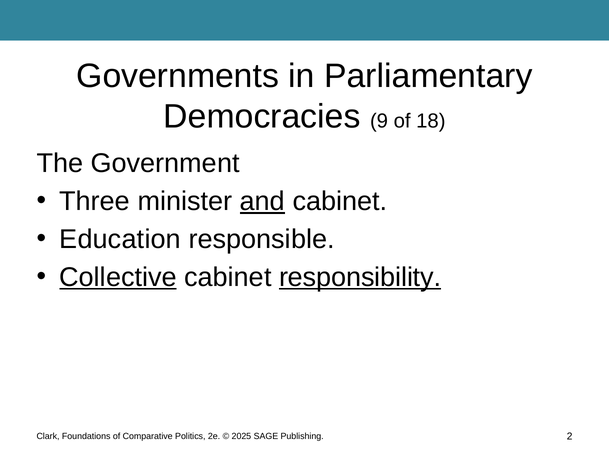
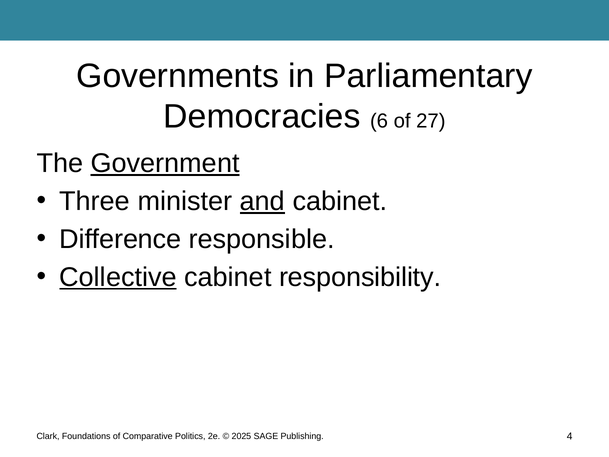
9: 9 -> 6
18: 18 -> 27
Government underline: none -> present
Education: Education -> Difference
responsibility underline: present -> none
2: 2 -> 4
